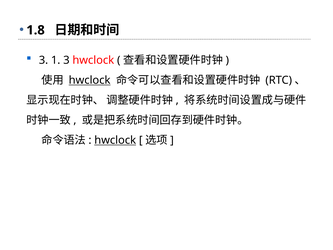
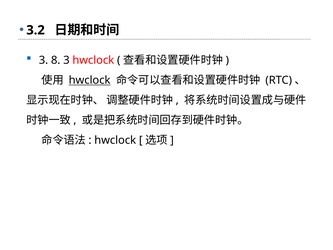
1.8: 1.8 -> 3.2
1: 1 -> 8
hwclock at (115, 140) underline: present -> none
